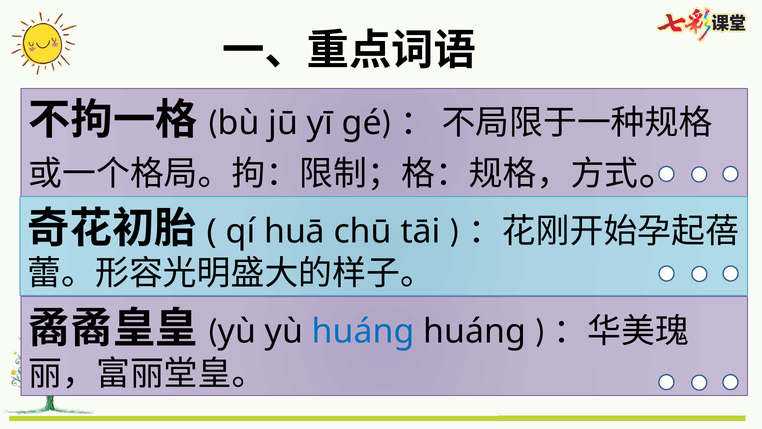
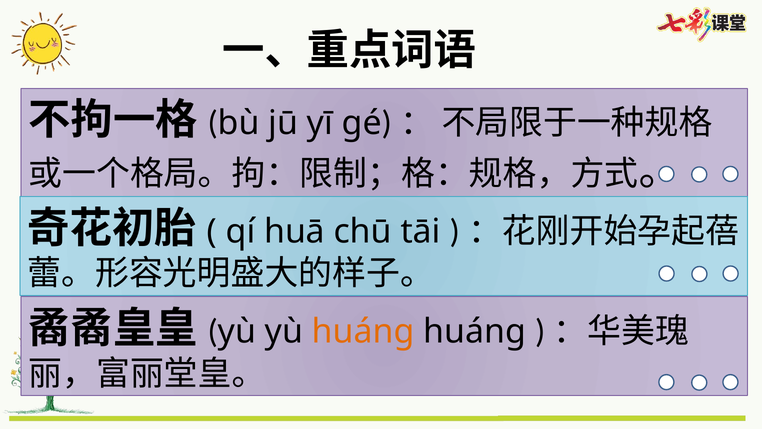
huáng at (363, 331) colour: blue -> orange
